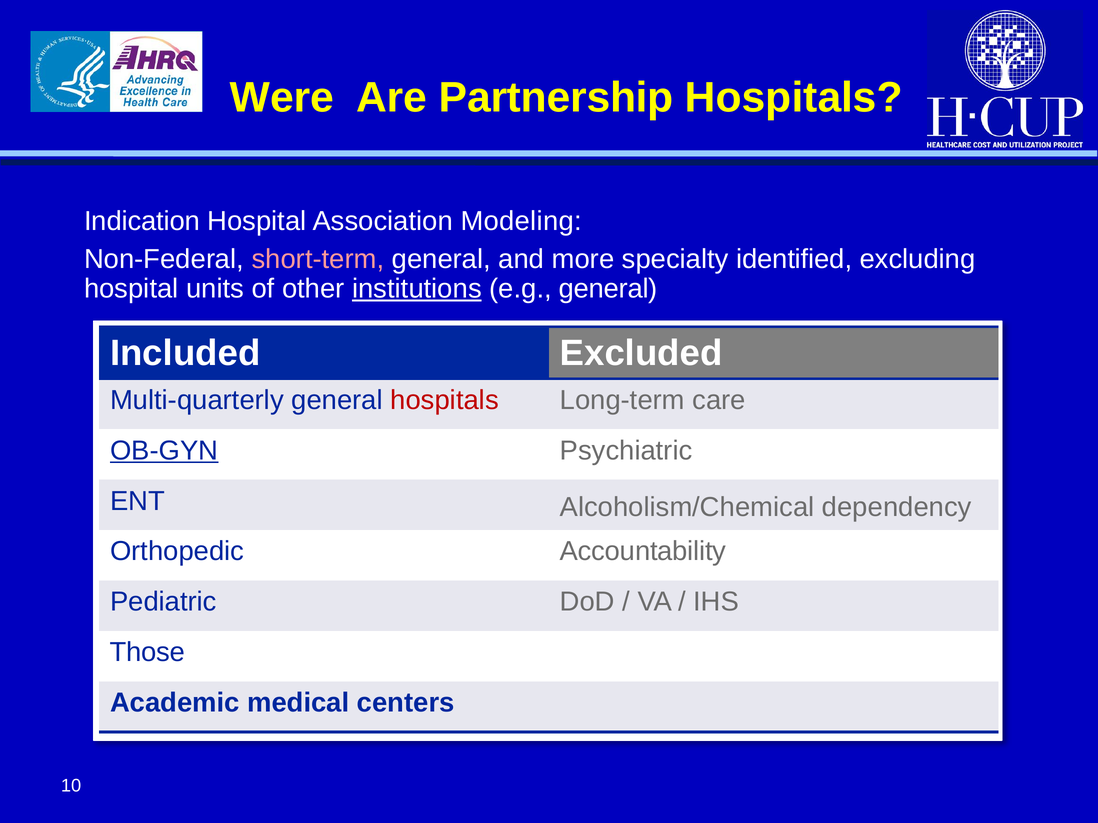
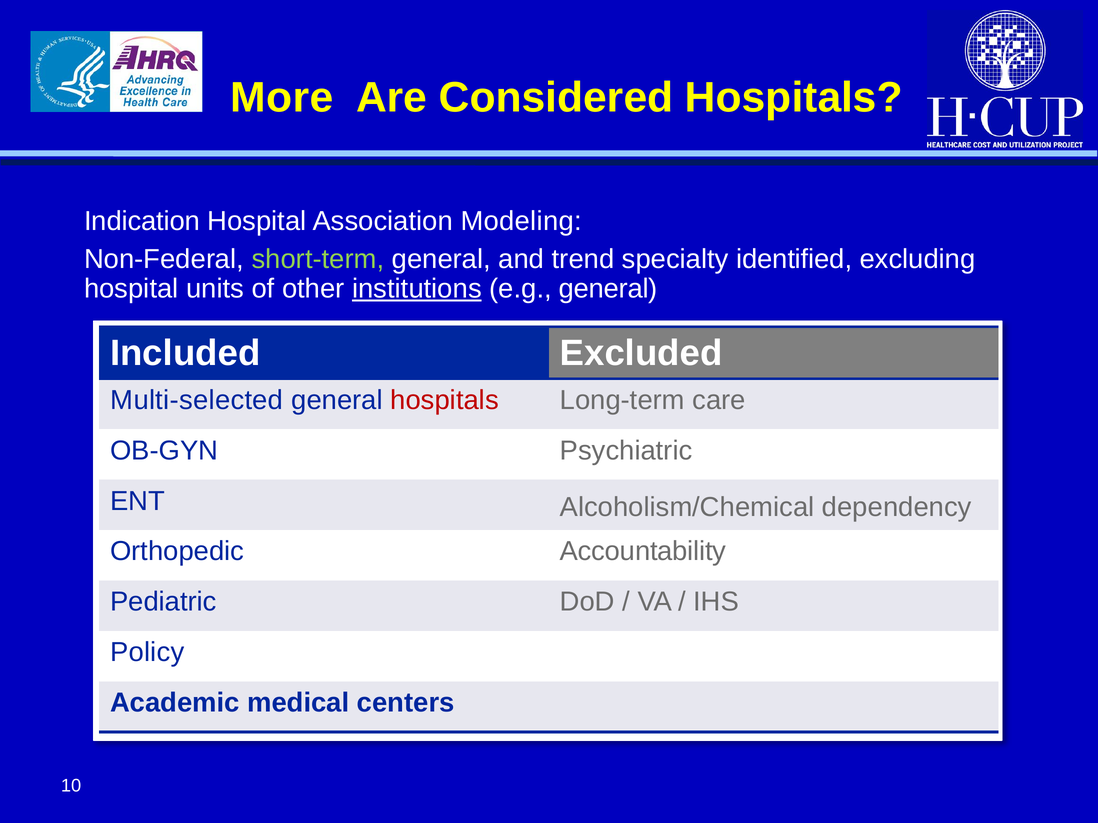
Were: Were -> More
Partnership: Partnership -> Considered
short-term colour: pink -> light green
more: more -> trend
Multi-quarterly: Multi-quarterly -> Multi-selected
OB-GYN underline: present -> none
Those: Those -> Policy
